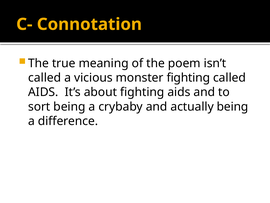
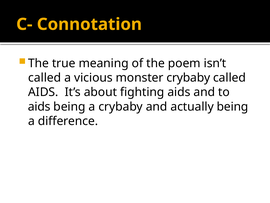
monster fighting: fighting -> crybaby
sort at (39, 106): sort -> aids
